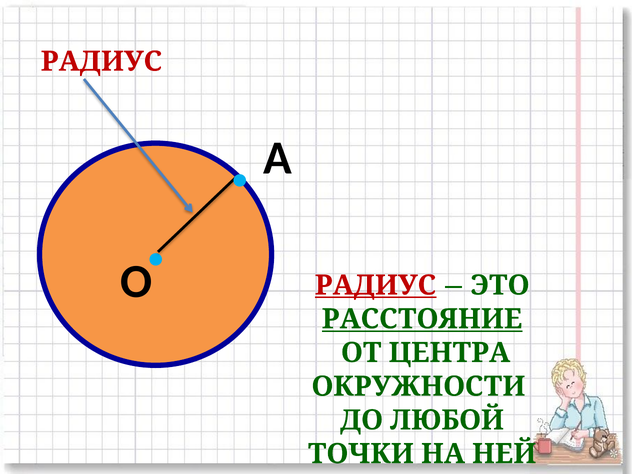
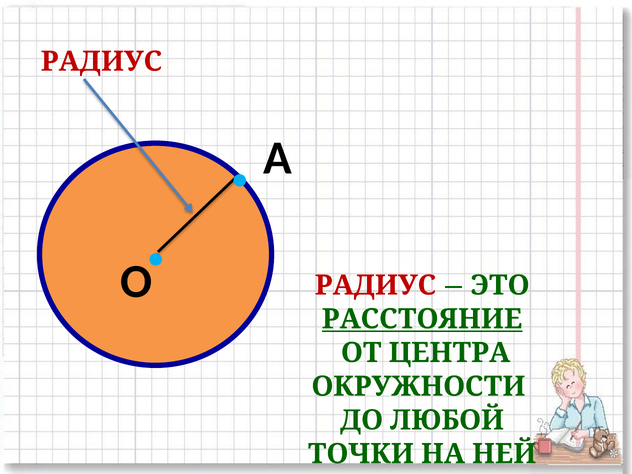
РАДИУС at (376, 285) underline: present -> none
